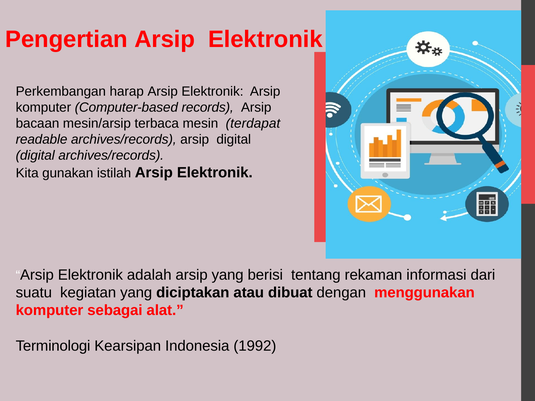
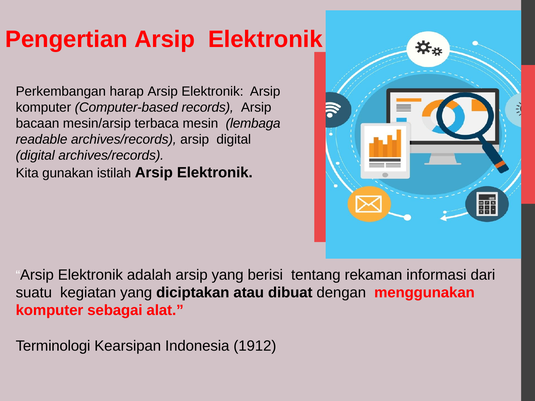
terdapat: terdapat -> lembaga
1992: 1992 -> 1912
